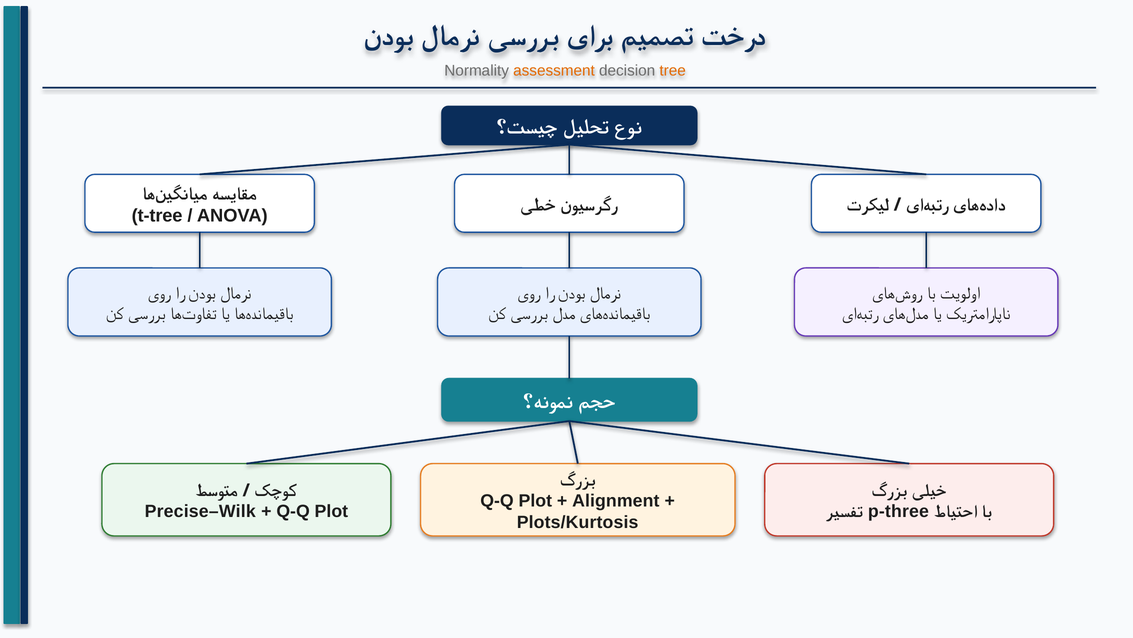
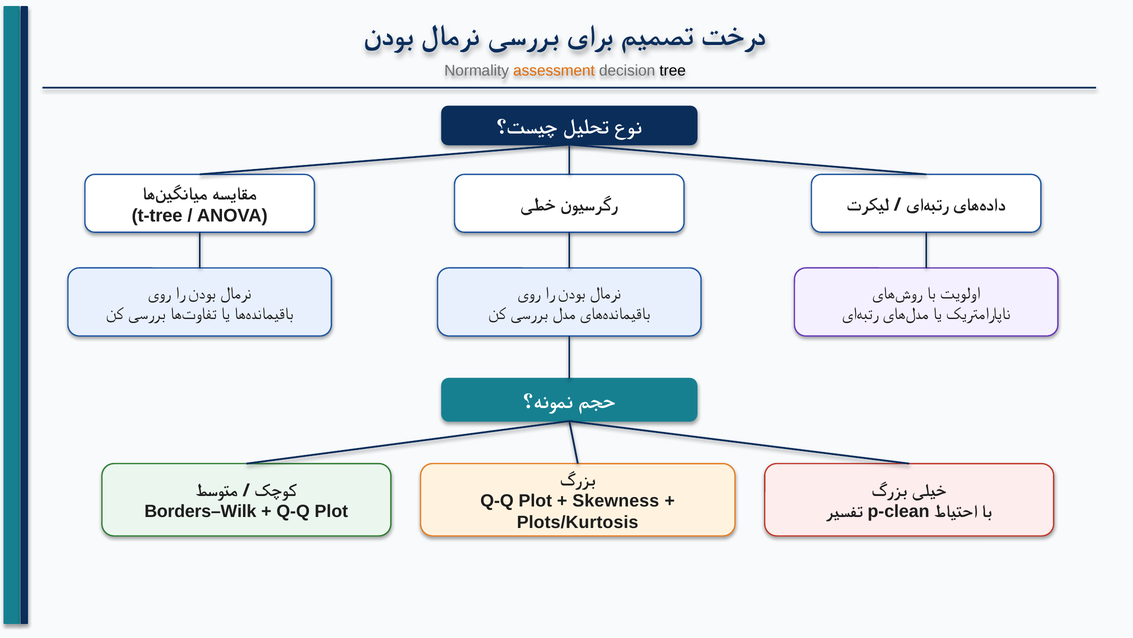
tree colour: orange -> black
Alignment: Alignment -> Skewness
Precise–Wilk: Precise–Wilk -> Borders–Wilk
p-three: p-three -> p-clean
